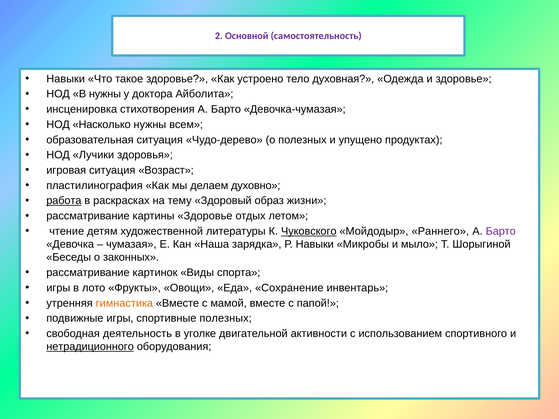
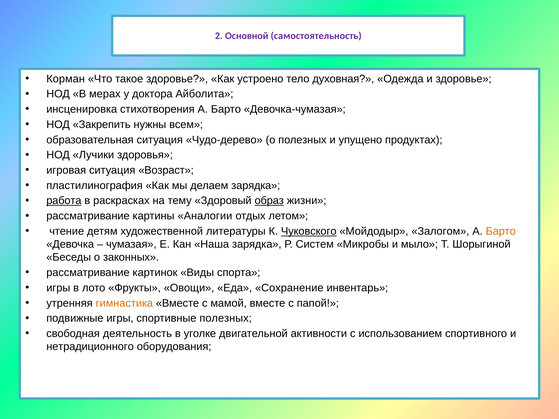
Навыки at (66, 79): Навыки -> Корман
В нужны: нужны -> мерах
Насколько: Насколько -> Закрепить
делаем духовно: духовно -> зарядка
образ underline: none -> present
картины Здоровье: Здоровье -> Аналогии
Раннего: Раннего -> Залогом
Барто at (501, 231) colour: purple -> orange
Р Навыки: Навыки -> Систем
нетрадиционного underline: present -> none
